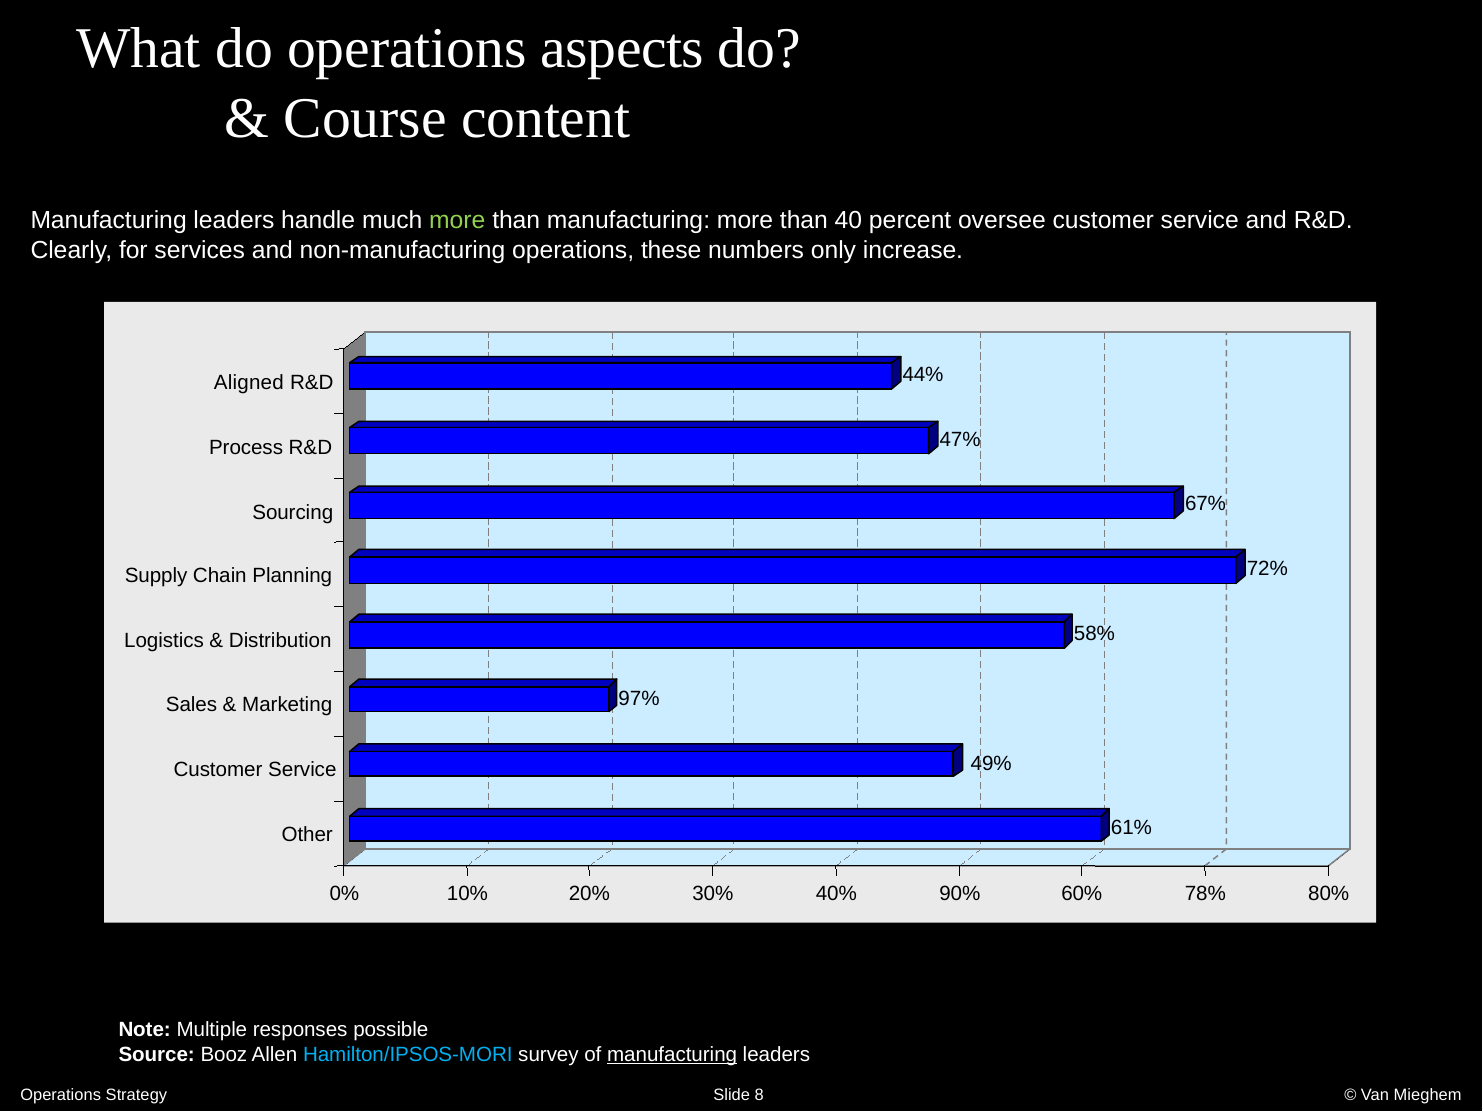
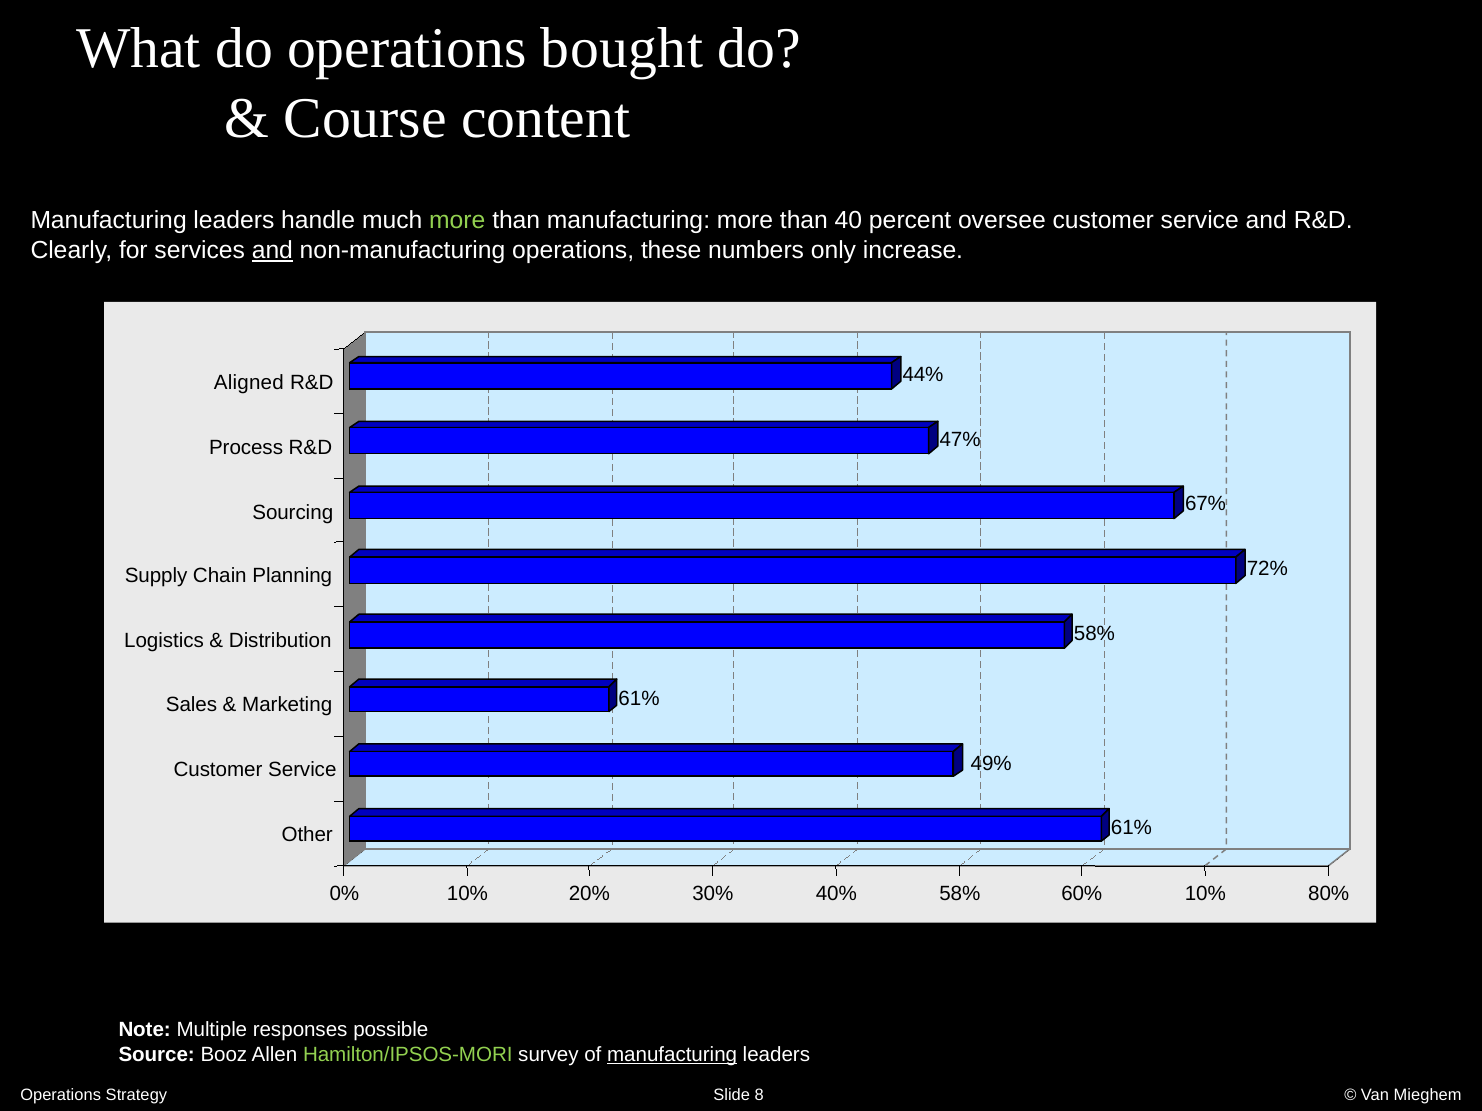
aspects: aspects -> bought
and at (272, 251) underline: none -> present
97% at (639, 699): 97% -> 61%
40% 90%: 90% -> 58%
60% 78%: 78% -> 10%
Hamilton/IPSOS-MORI colour: light blue -> light green
